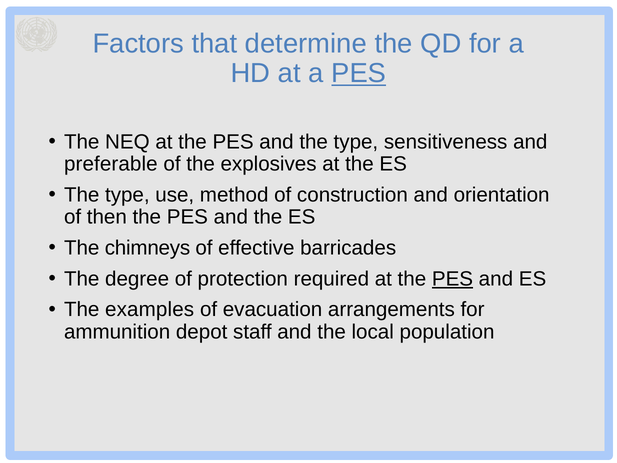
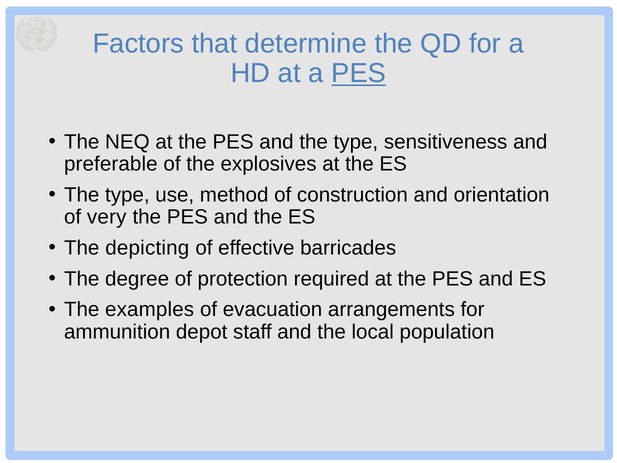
then: then -> very
chimneys: chimneys -> depicting
PES at (452, 279) underline: present -> none
